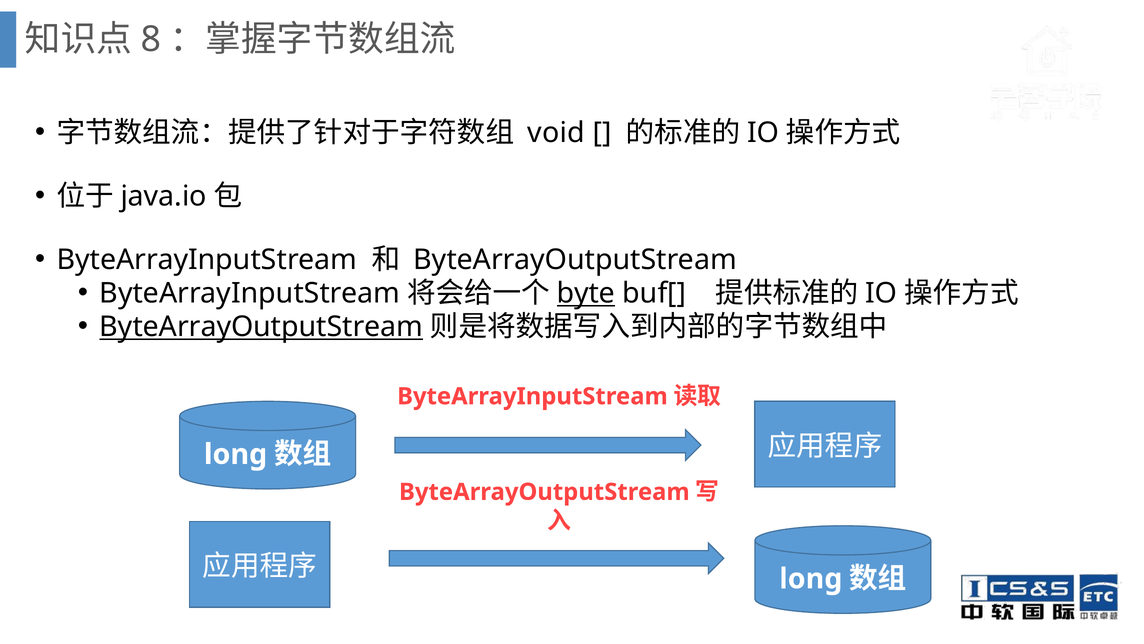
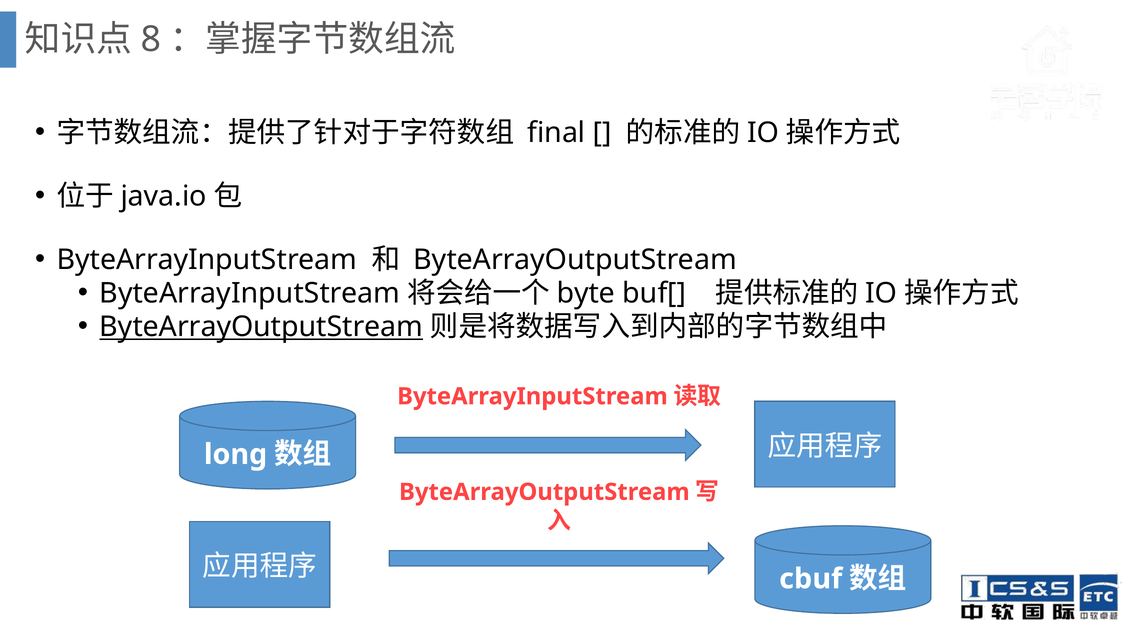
void: void -> final
byte underline: present -> none
long at (811, 578): long -> cbuf
